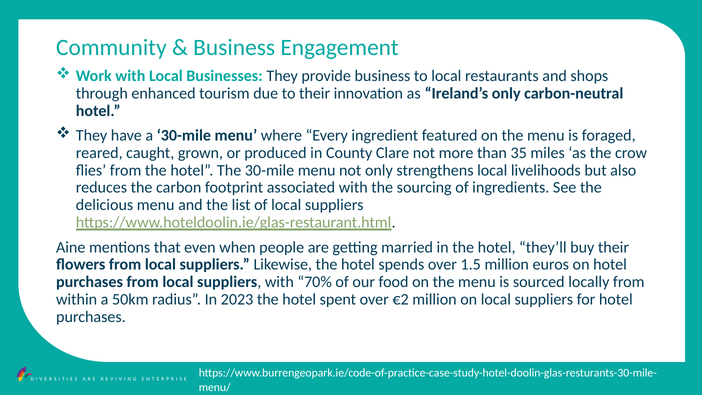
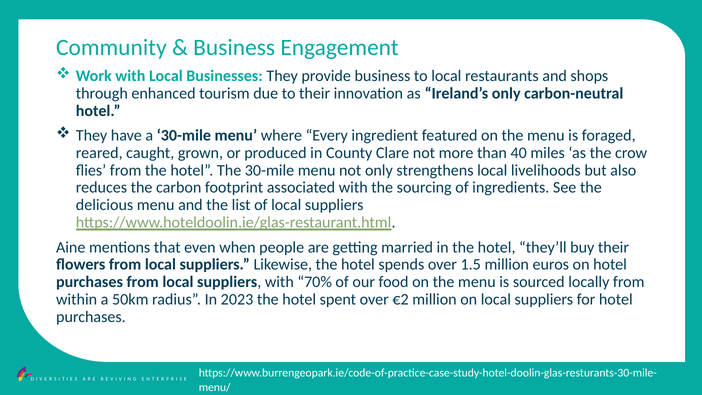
35: 35 -> 40
